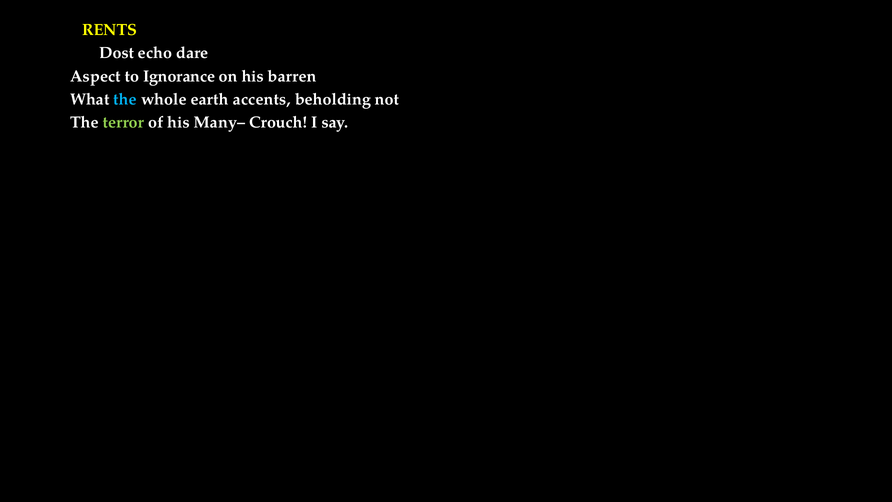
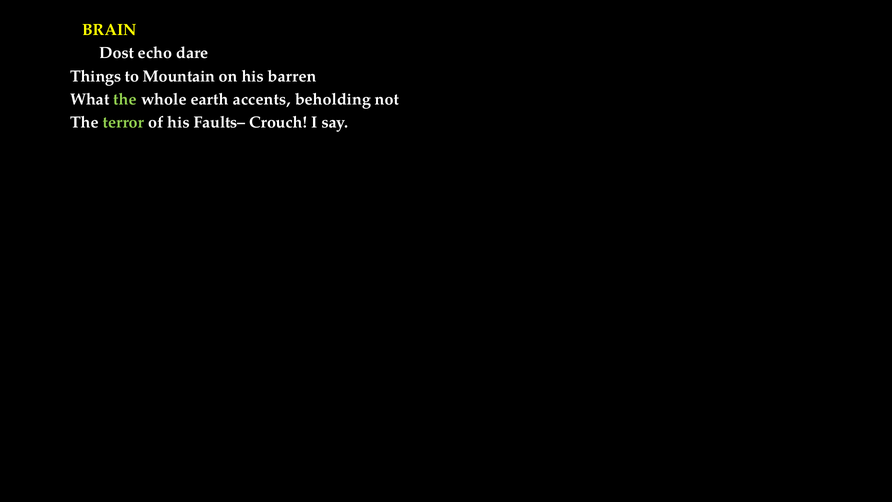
RENTS: RENTS -> BRAIN
Aspect: Aspect -> Things
Ignorance: Ignorance -> Mountain
the at (125, 99) colour: light blue -> light green
Many–: Many– -> Faults–
